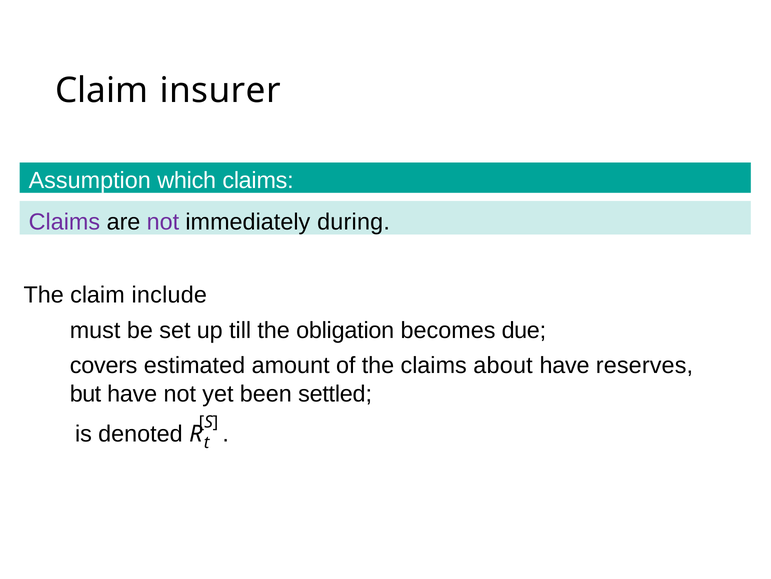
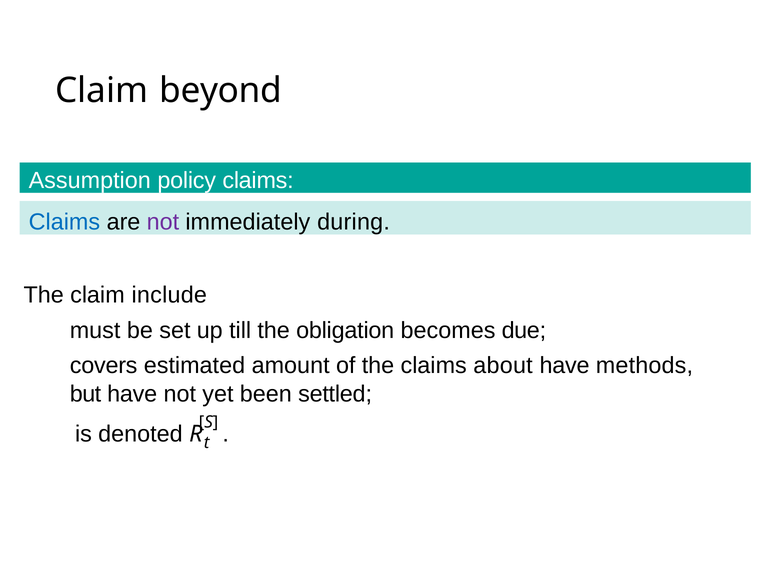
insurer: insurer -> beyond
which: which -> policy
Claims at (64, 222) colour: purple -> blue
reserves: reserves -> methods
